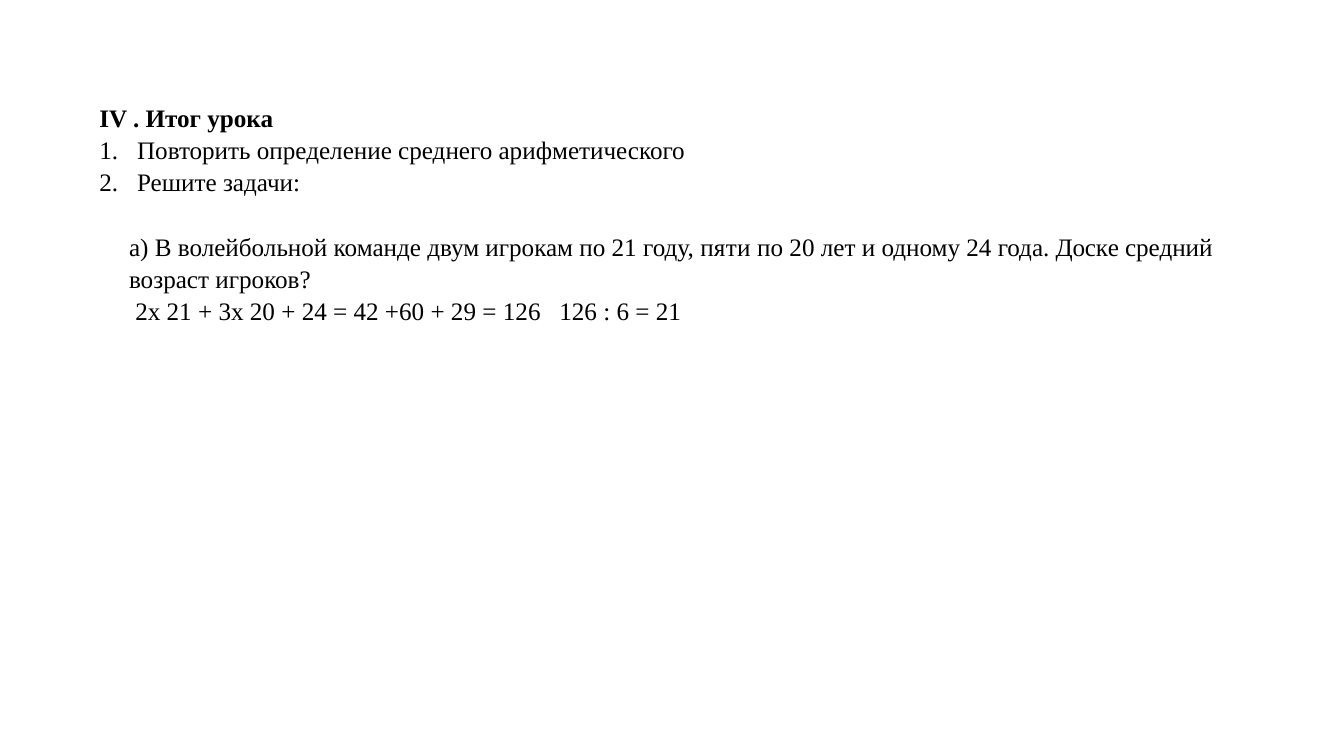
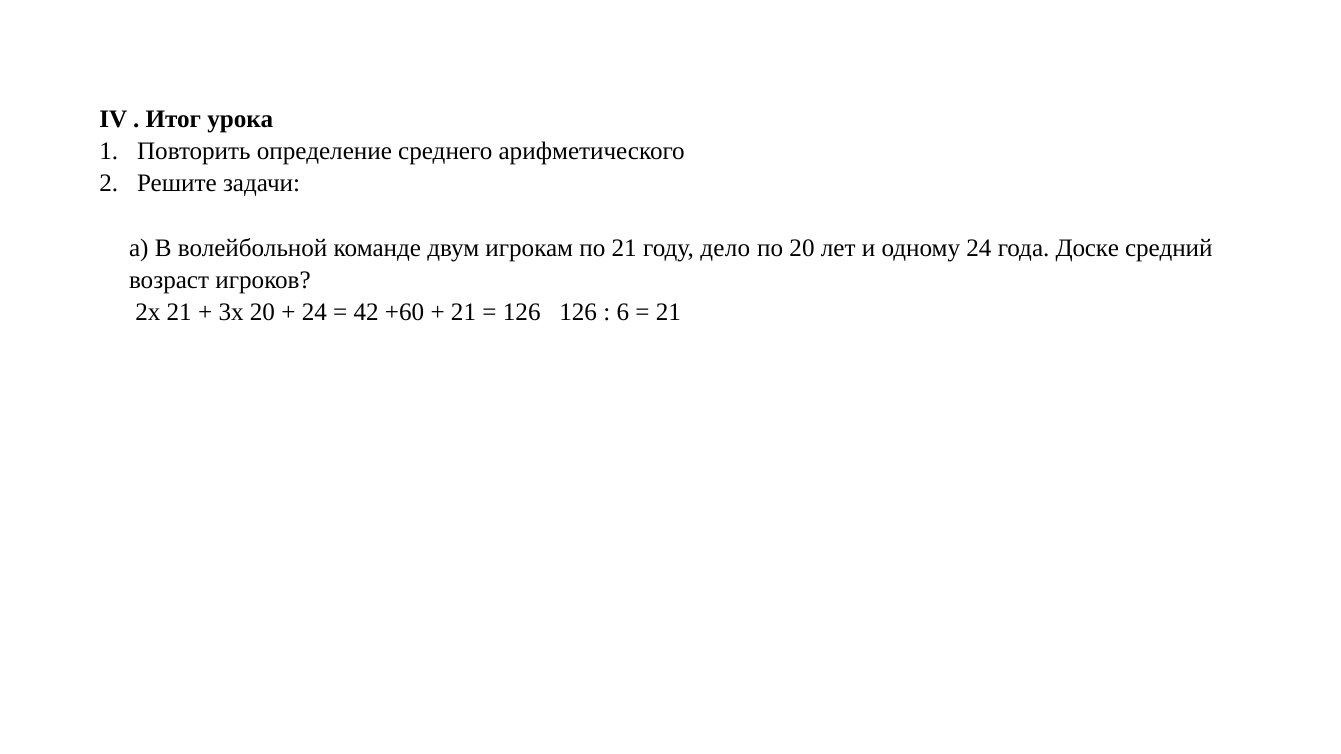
пяти: пяти -> дело
29 at (464, 312): 29 -> 21
